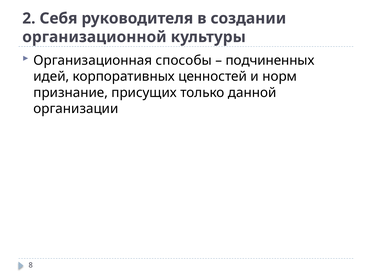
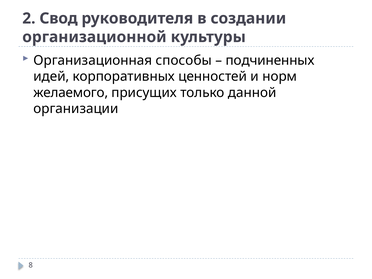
Себя: Себя -> Свод
признание: признание -> желаемого
